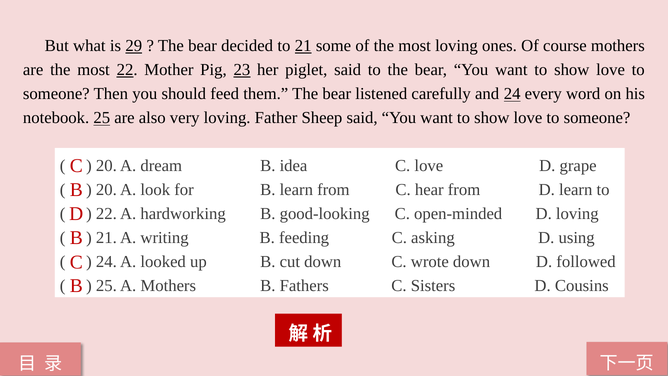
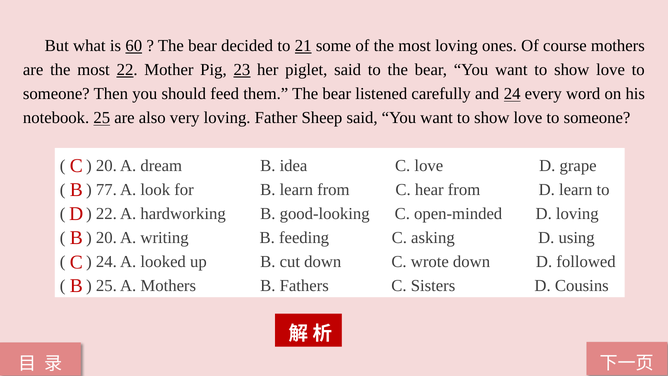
29: 29 -> 60
20 at (106, 190): 20 -> 77
21 at (106, 238): 21 -> 20
